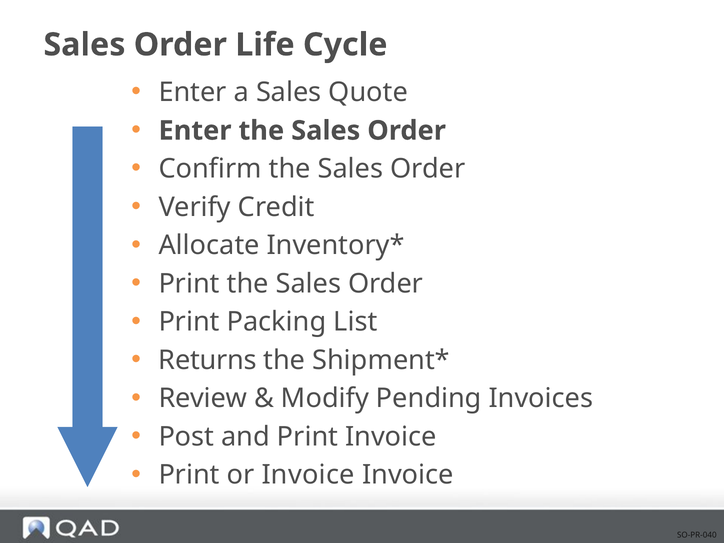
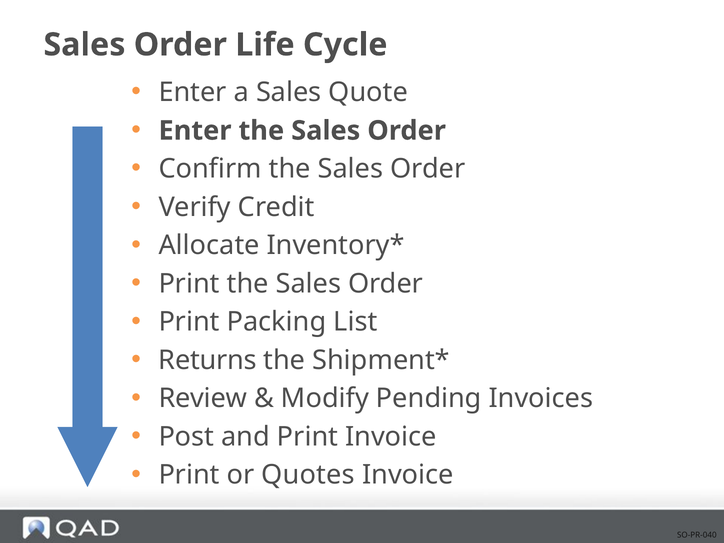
or Invoice: Invoice -> Quotes
